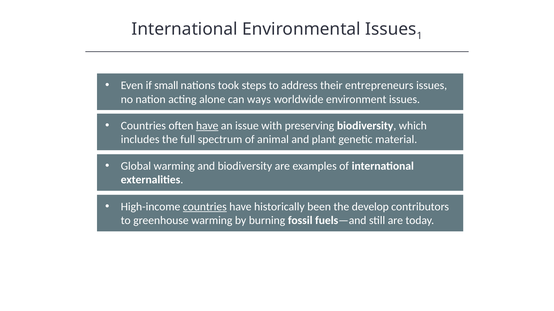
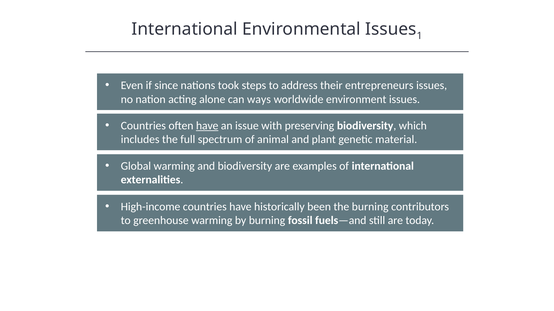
small: small -> since
countries at (205, 207) underline: present -> none
the develop: develop -> burning
